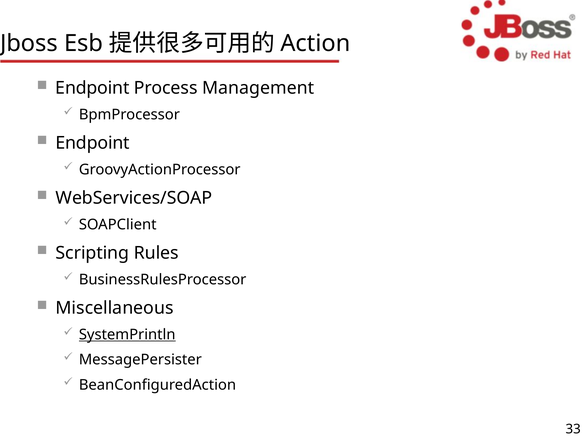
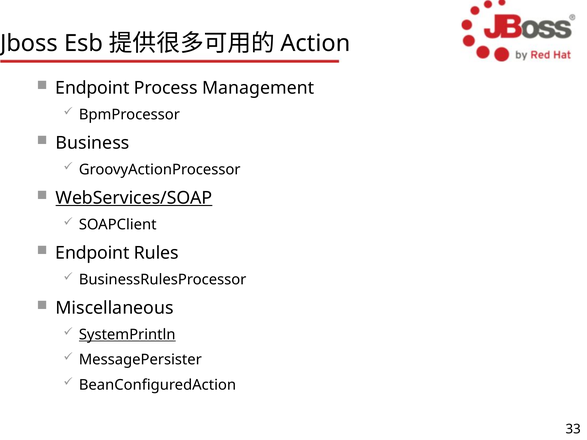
Endpoint at (93, 143): Endpoint -> Business
WebServices/SOAP underline: none -> present
Scripting at (92, 253): Scripting -> Endpoint
